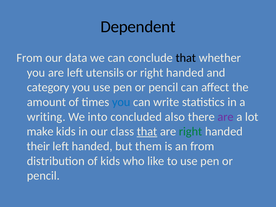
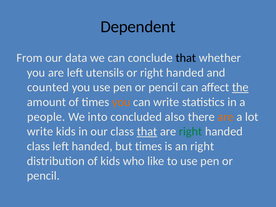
category: category -> counted
the underline: none -> present
you at (121, 102) colour: blue -> orange
writing: writing -> people
are at (226, 117) colour: purple -> orange
make at (40, 132): make -> write
their at (38, 146): their -> class
but them: them -> times
an from: from -> right
